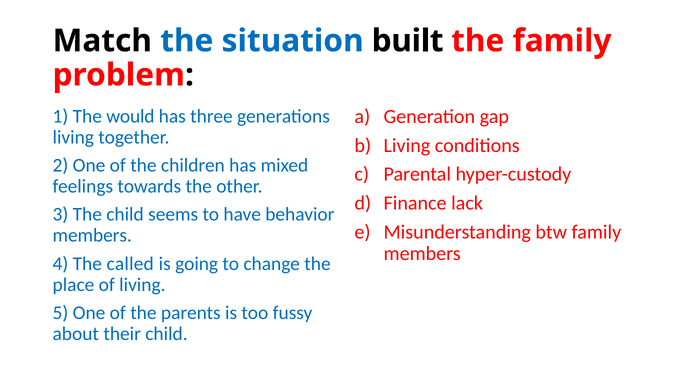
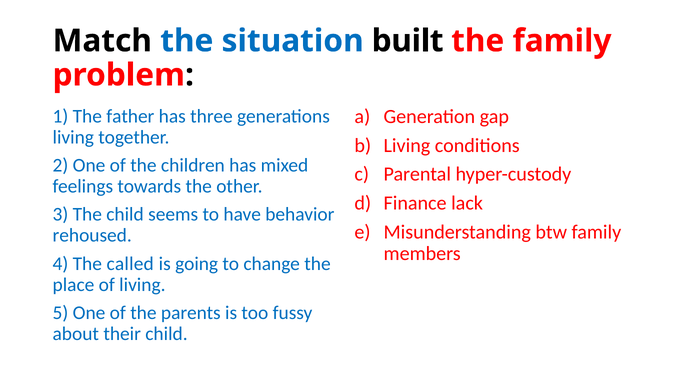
would: would -> father
members at (92, 236): members -> rehoused
